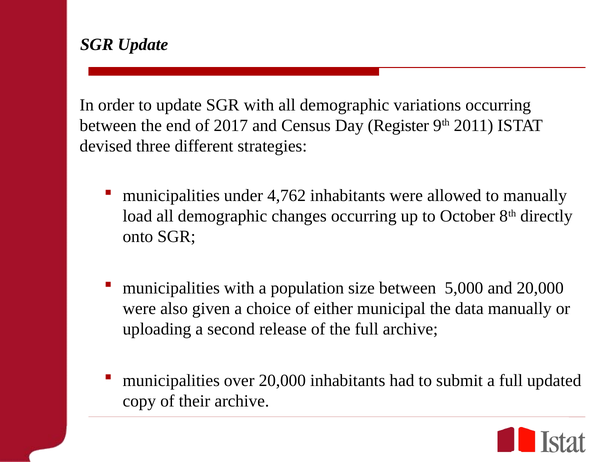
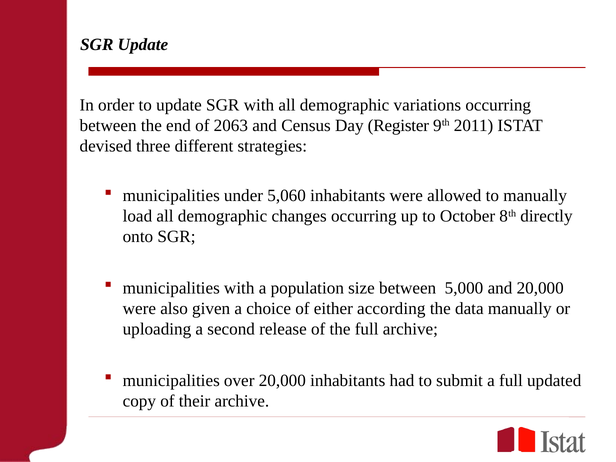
2017: 2017 -> 2063
4,762: 4,762 -> 5,060
municipal: municipal -> according
